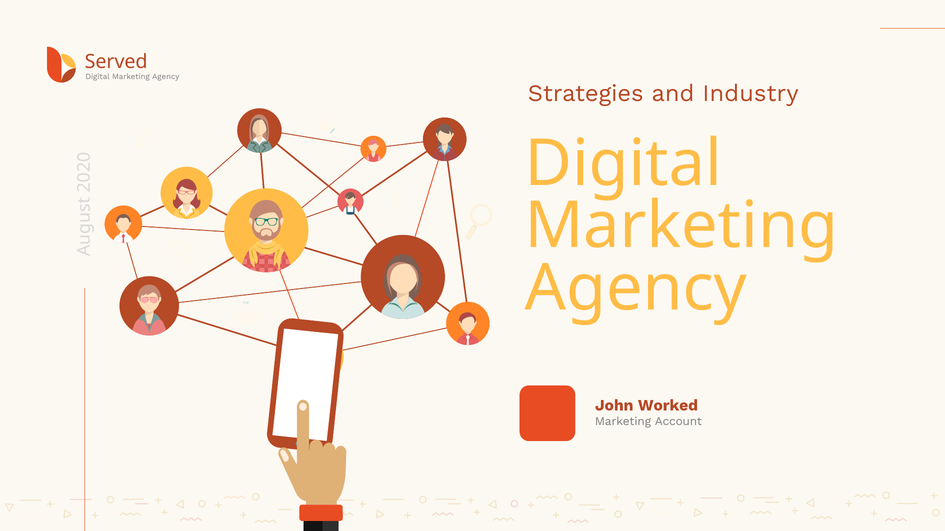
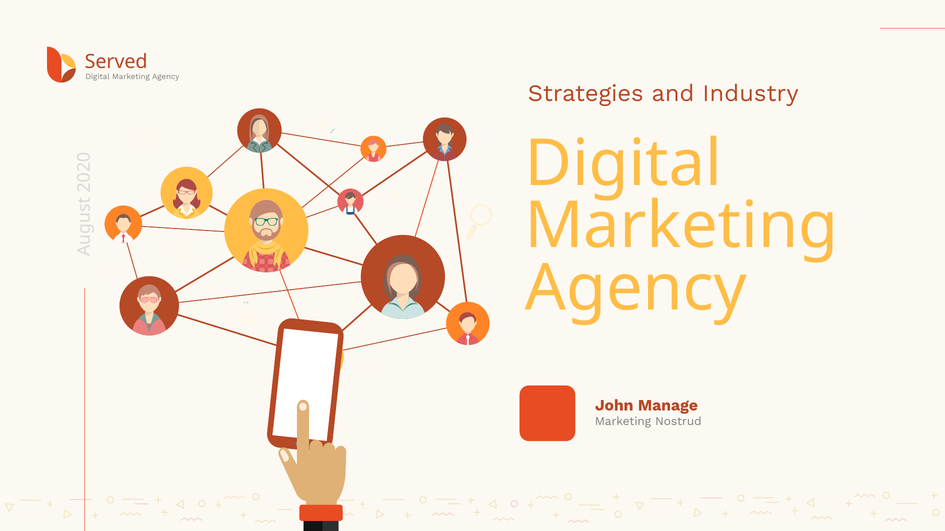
Worked: Worked -> Manage
Account: Account -> Nostrud
